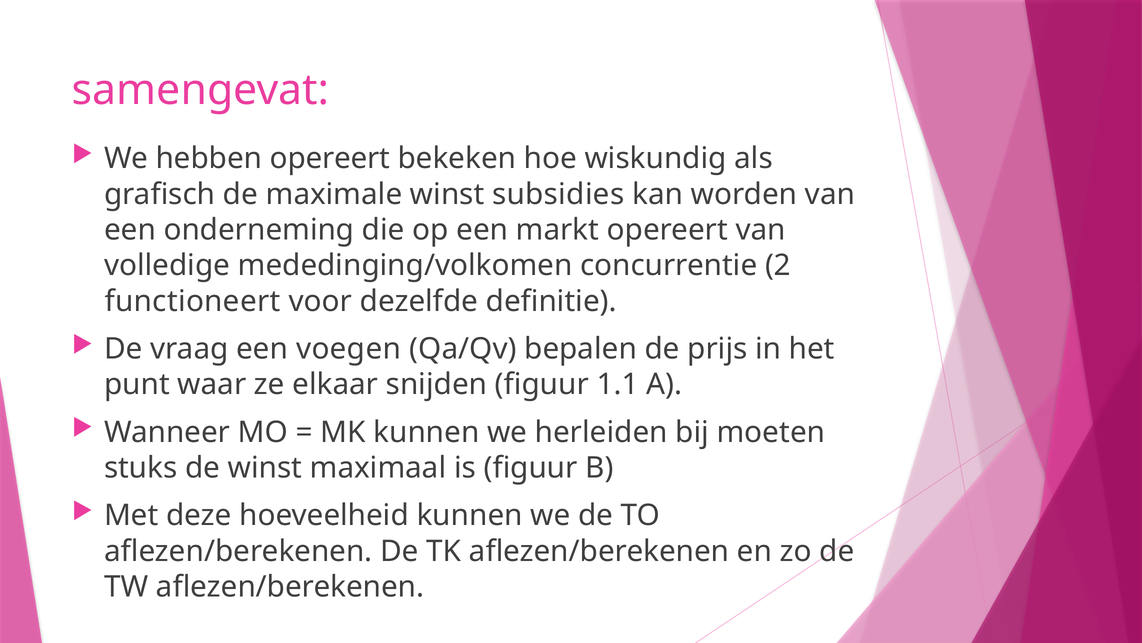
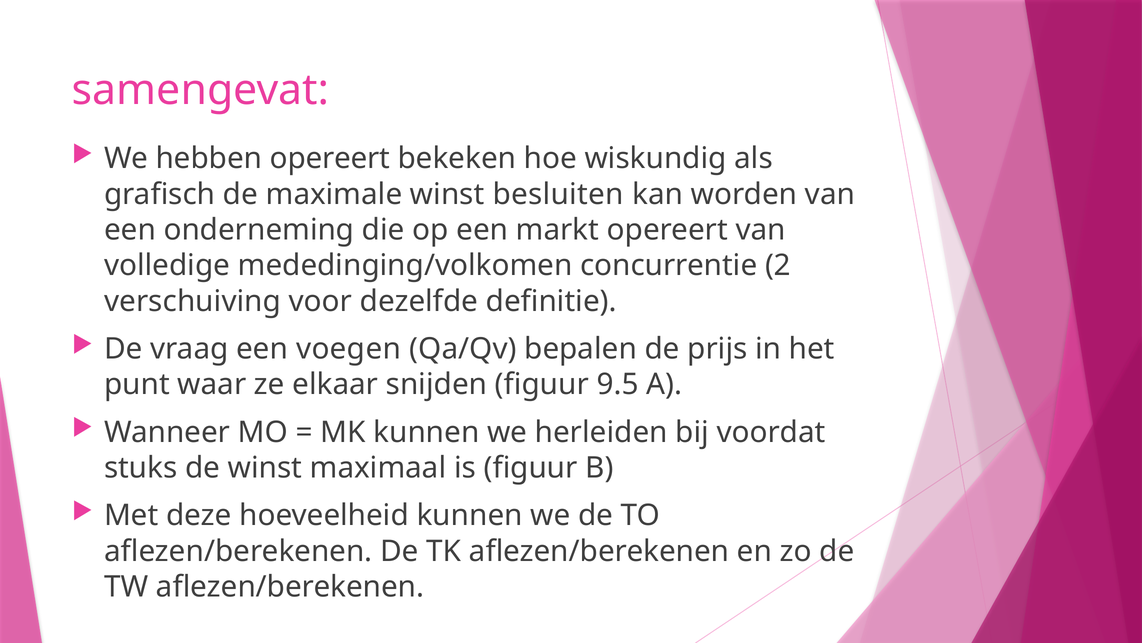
subsidies: subsidies -> besluiten
functioneert: functioneert -> verschuiving
1.1: 1.1 -> 9.5
moeten: moeten -> voordat
